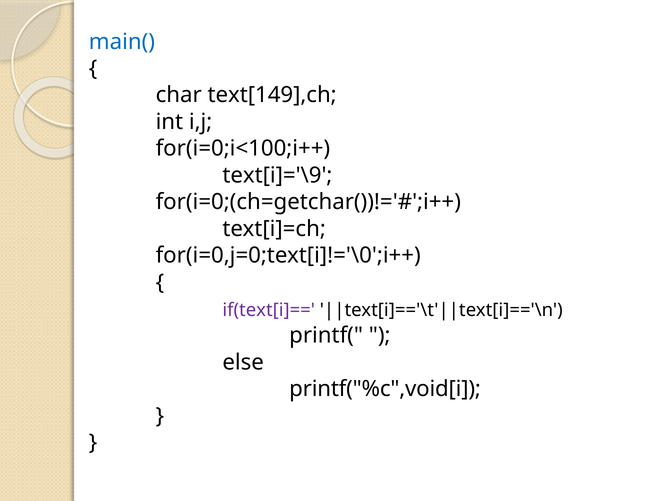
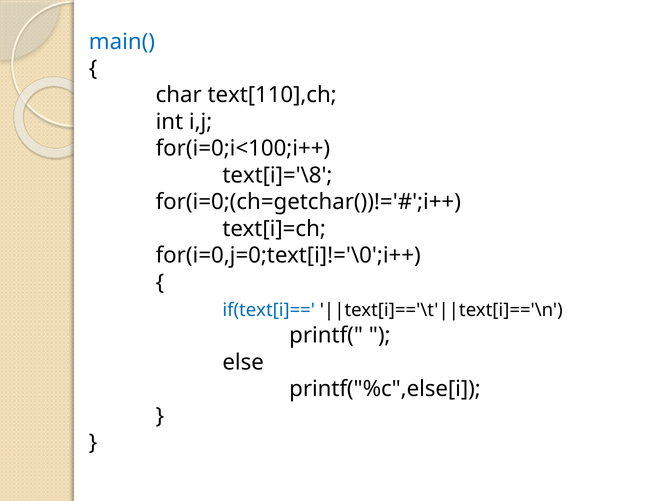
text[149],ch: text[149],ch -> text[110],ch
text[i]='\9: text[i]='\9 -> text[i]='\8
if(text[i]== colour: purple -> blue
printf("%c",void[i: printf("%c",void[i -> printf("%c",else[i
